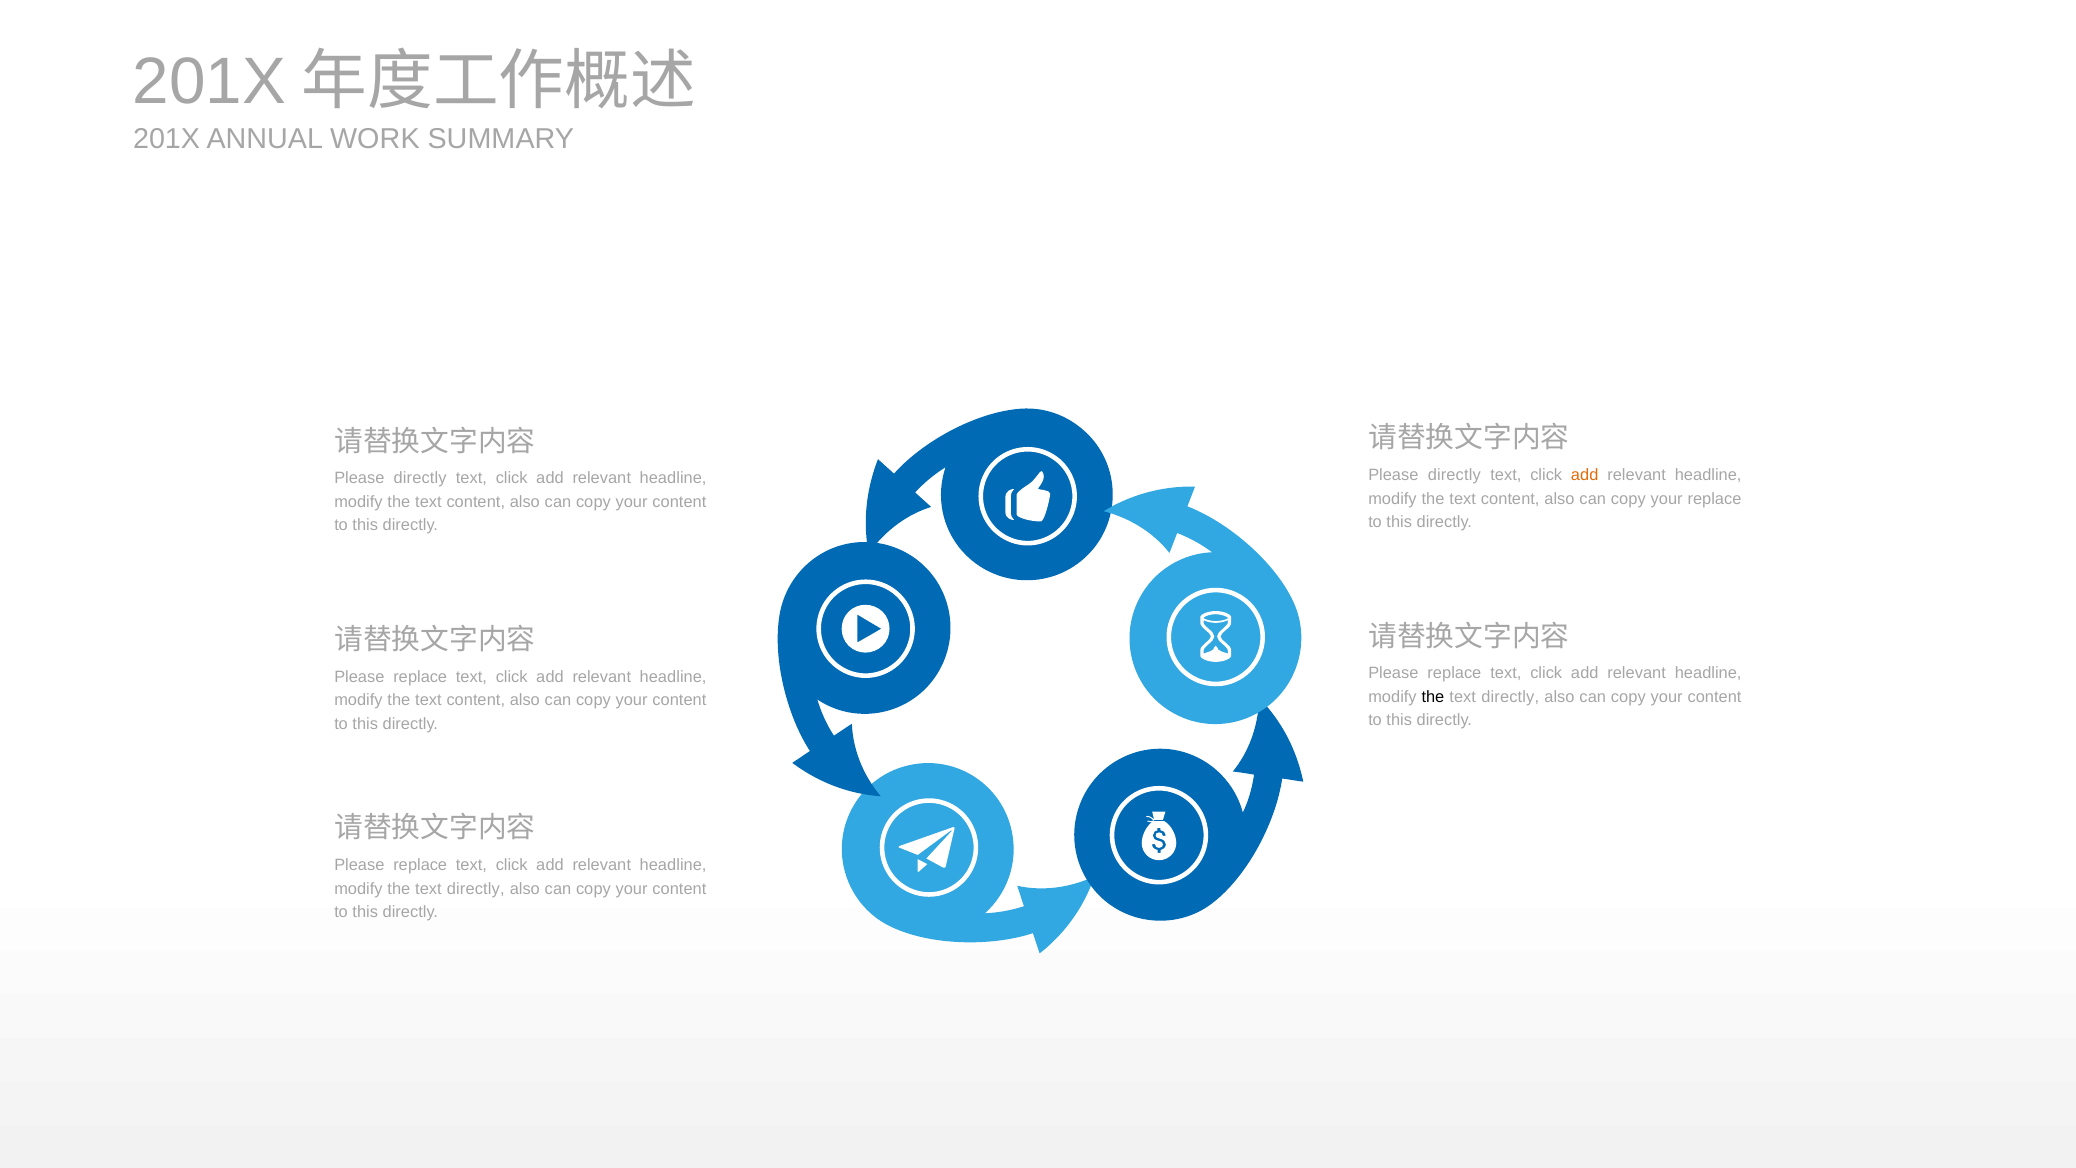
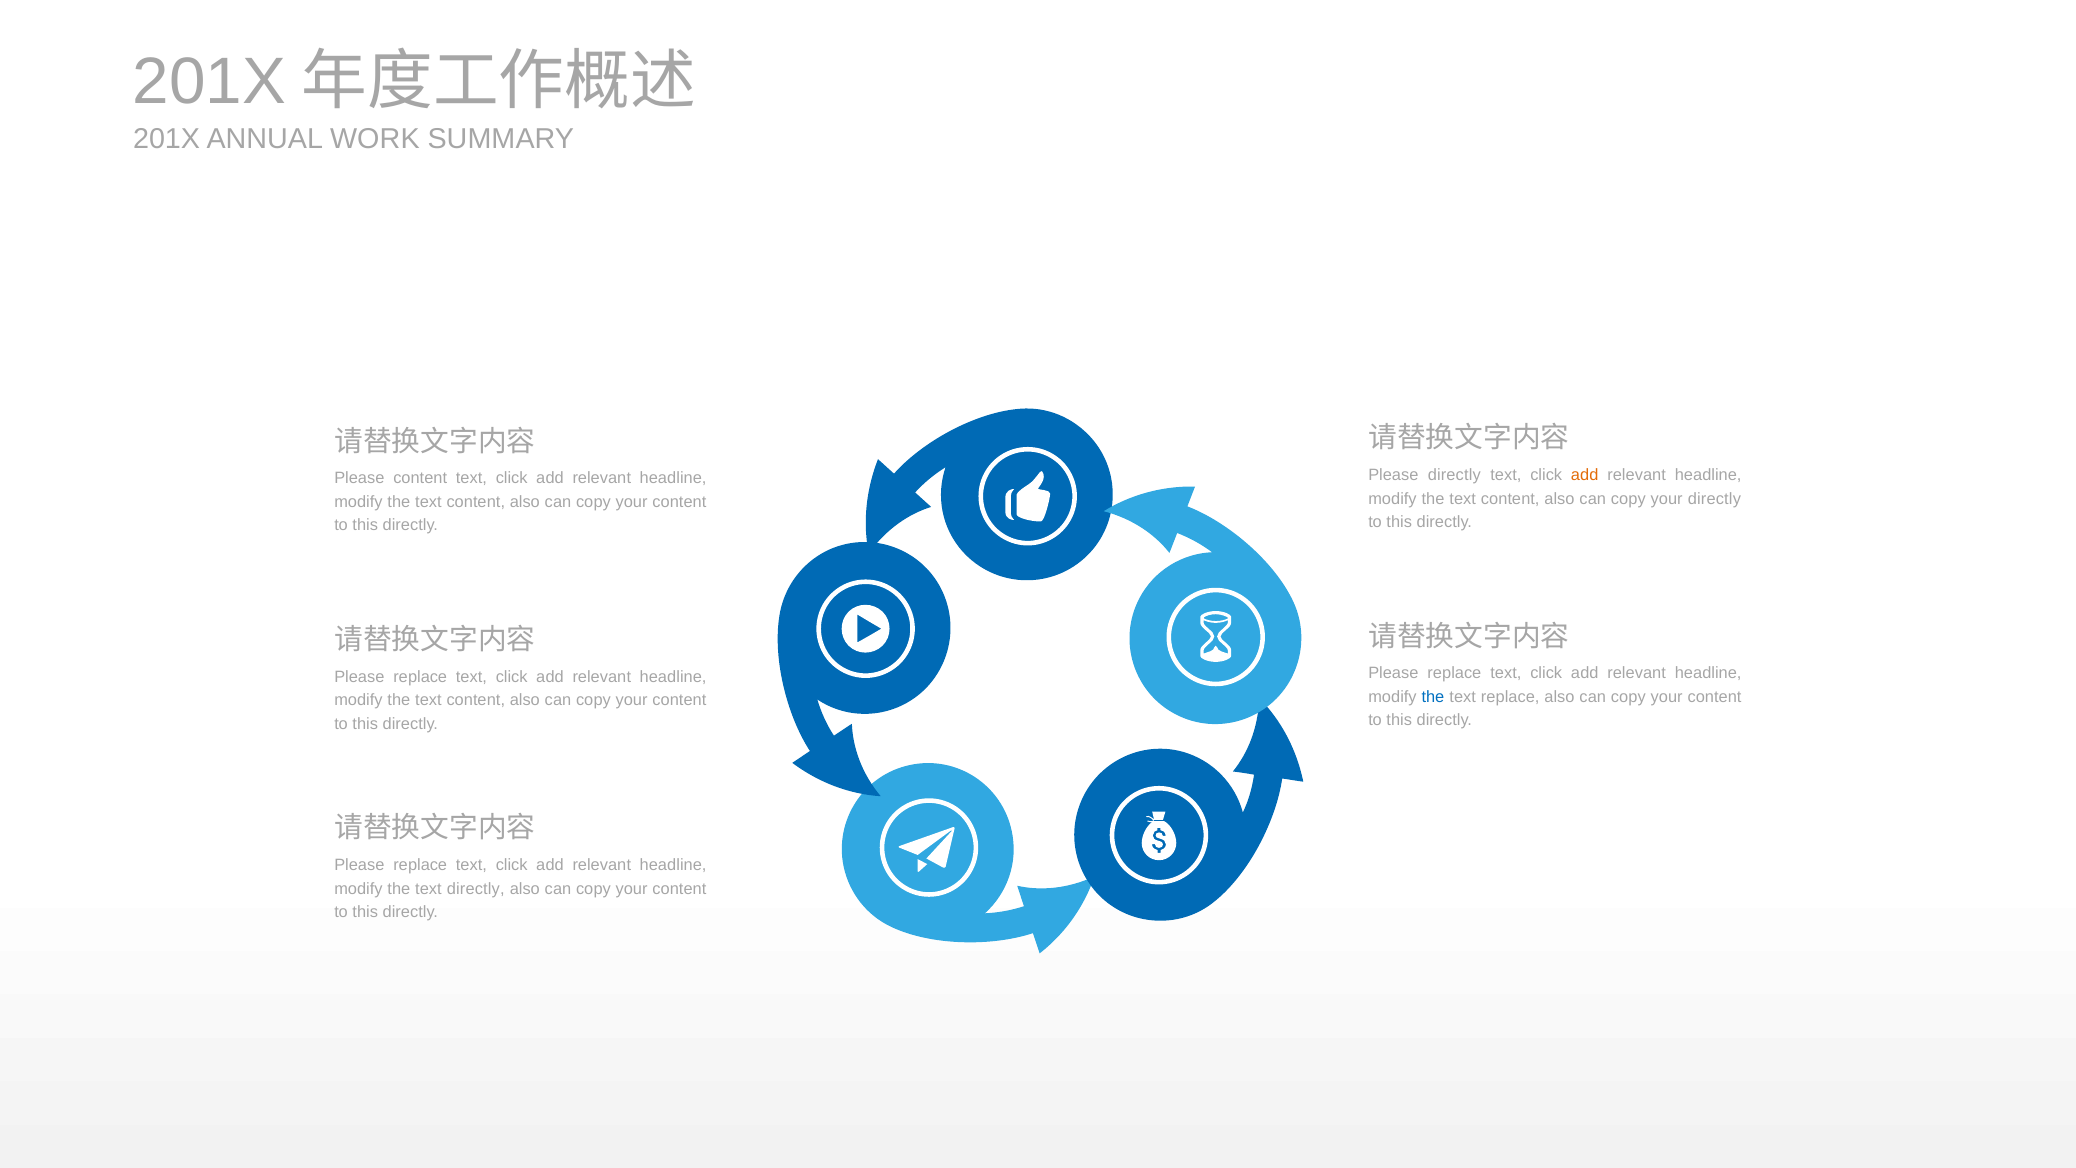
directly at (420, 478): directly -> content
your replace: replace -> directly
the at (1433, 697) colour: black -> blue
directly at (1510, 697): directly -> replace
